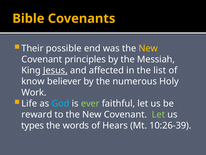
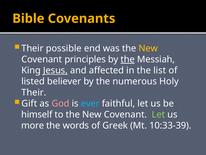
the at (128, 59) underline: none -> present
know: know -> listed
Work at (34, 92): Work -> Their
Life: Life -> Gift
God colour: light blue -> pink
ever colour: light green -> light blue
reward: reward -> himself
types: types -> more
Hears: Hears -> Greek
10:26-39: 10:26-39 -> 10:33-39
